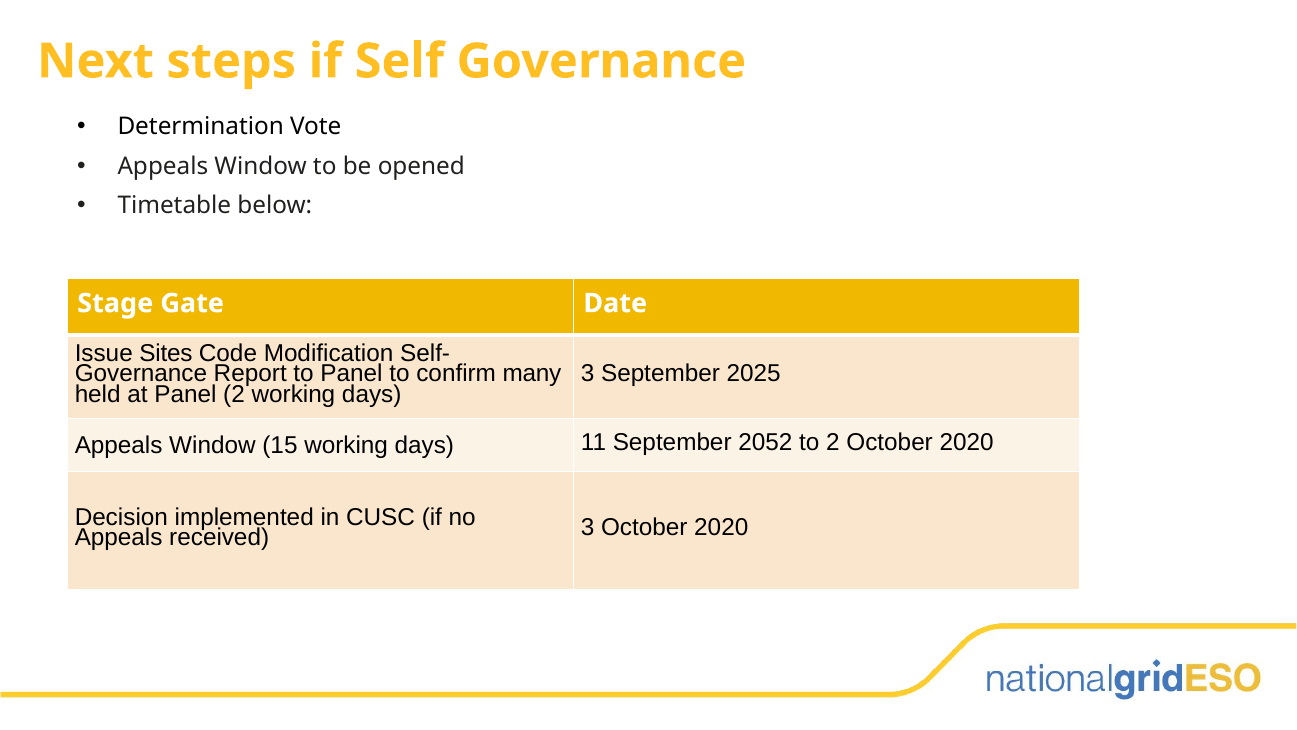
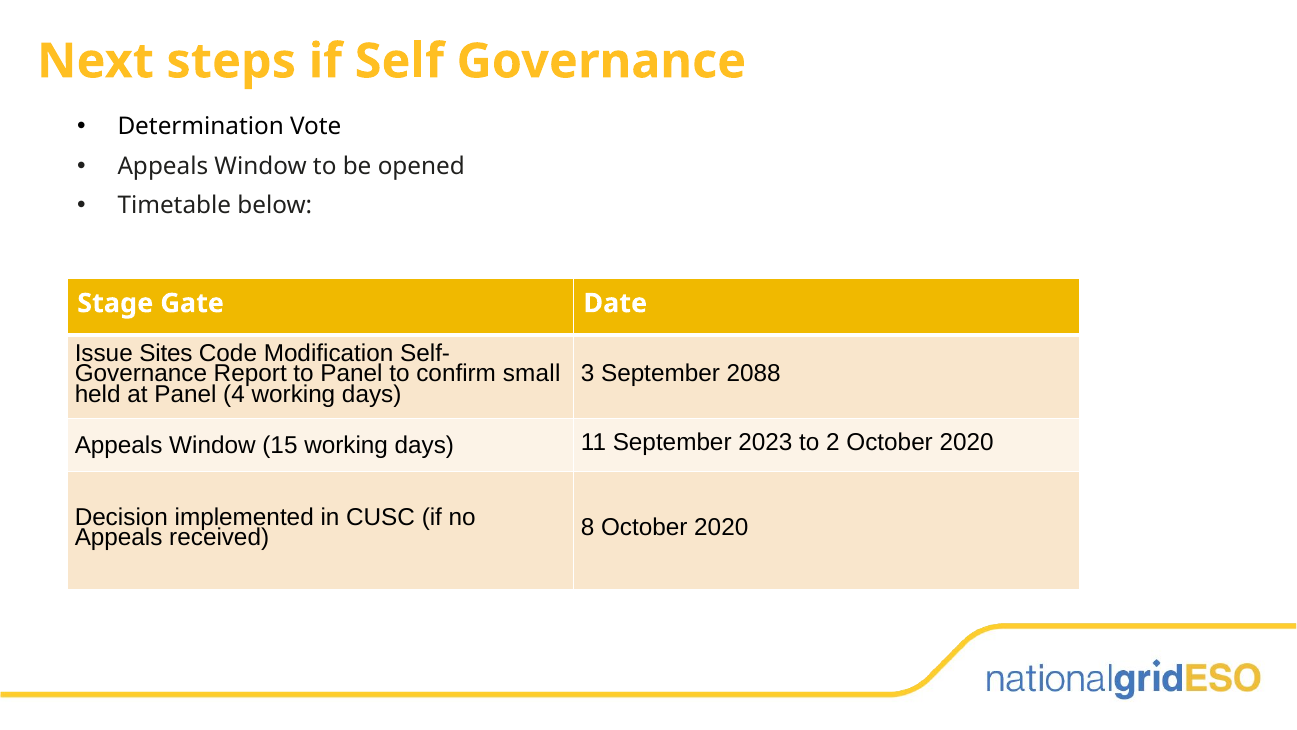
many: many -> small
2025: 2025 -> 2088
Panel 2: 2 -> 4
2052: 2052 -> 2023
received 3: 3 -> 8
